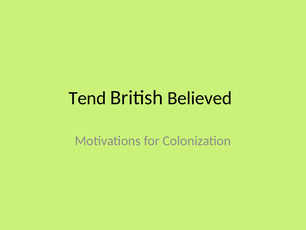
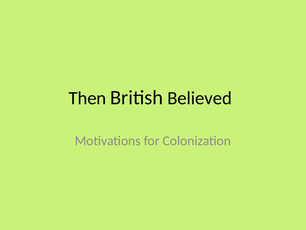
Tend: Tend -> Then
